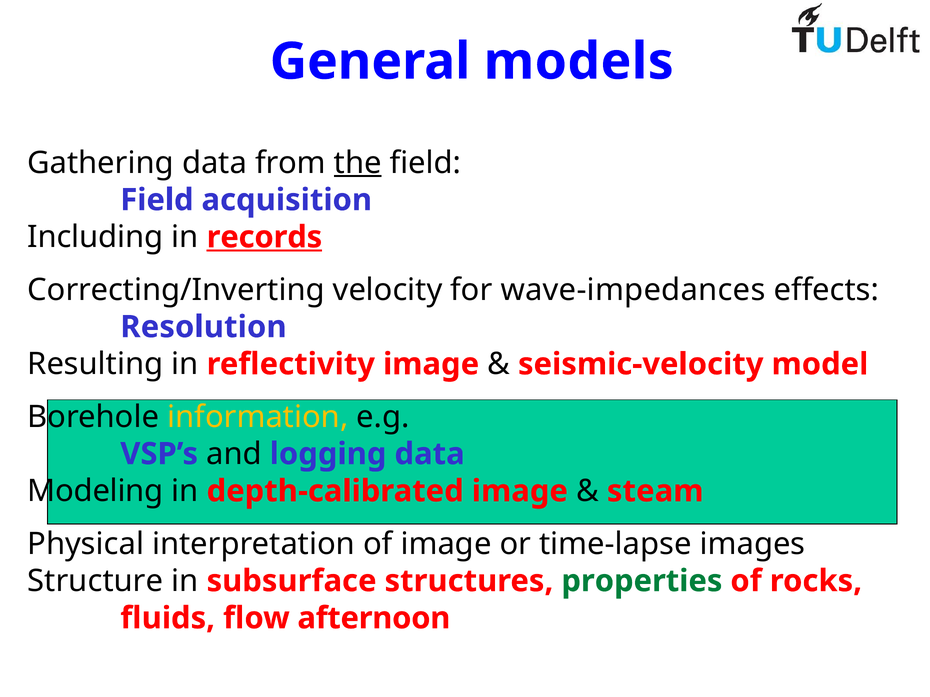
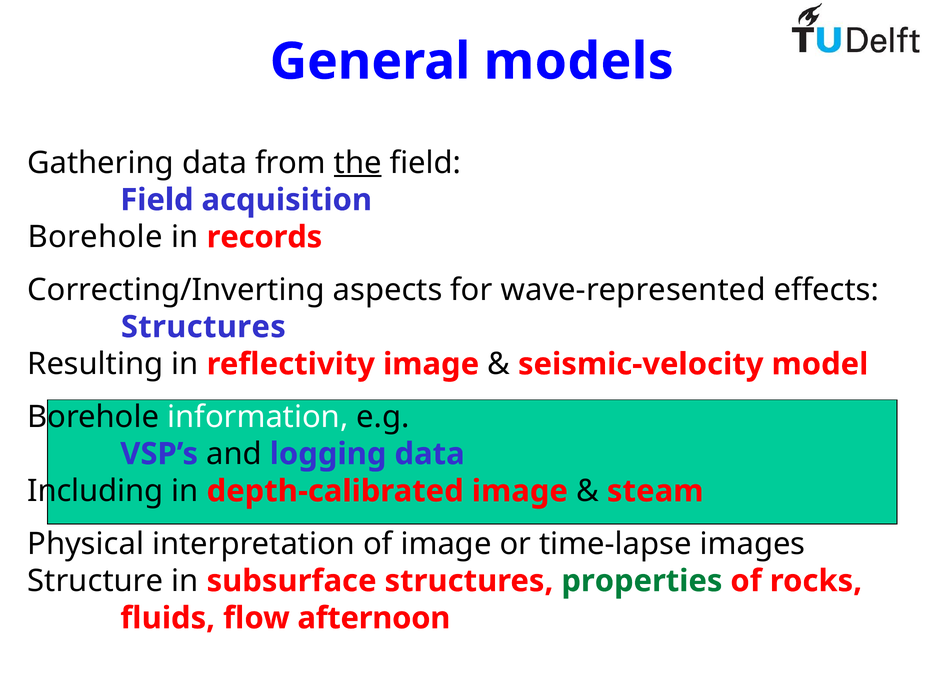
Including at (95, 237): Including -> Borehole
records underline: present -> none
velocity: velocity -> aspects
wave-impedances: wave-impedances -> wave-represented
Resolution at (203, 327): Resolution -> Structures
information colour: yellow -> white
Modeling: Modeling -> Including
